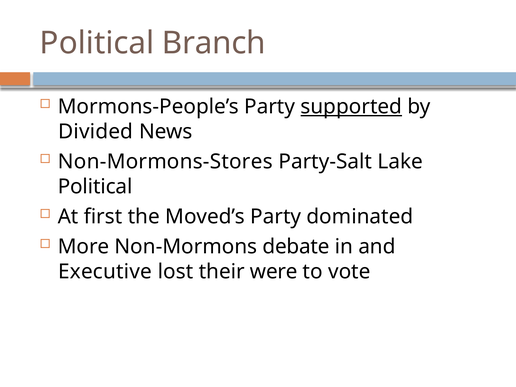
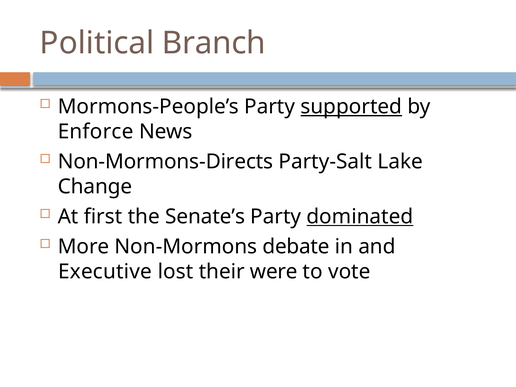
Divided: Divided -> Enforce
Non-Mormons-Stores: Non-Mormons-Stores -> Non-Mormons-Directs
Political at (95, 187): Political -> Change
Moved’s: Moved’s -> Senate’s
dominated underline: none -> present
